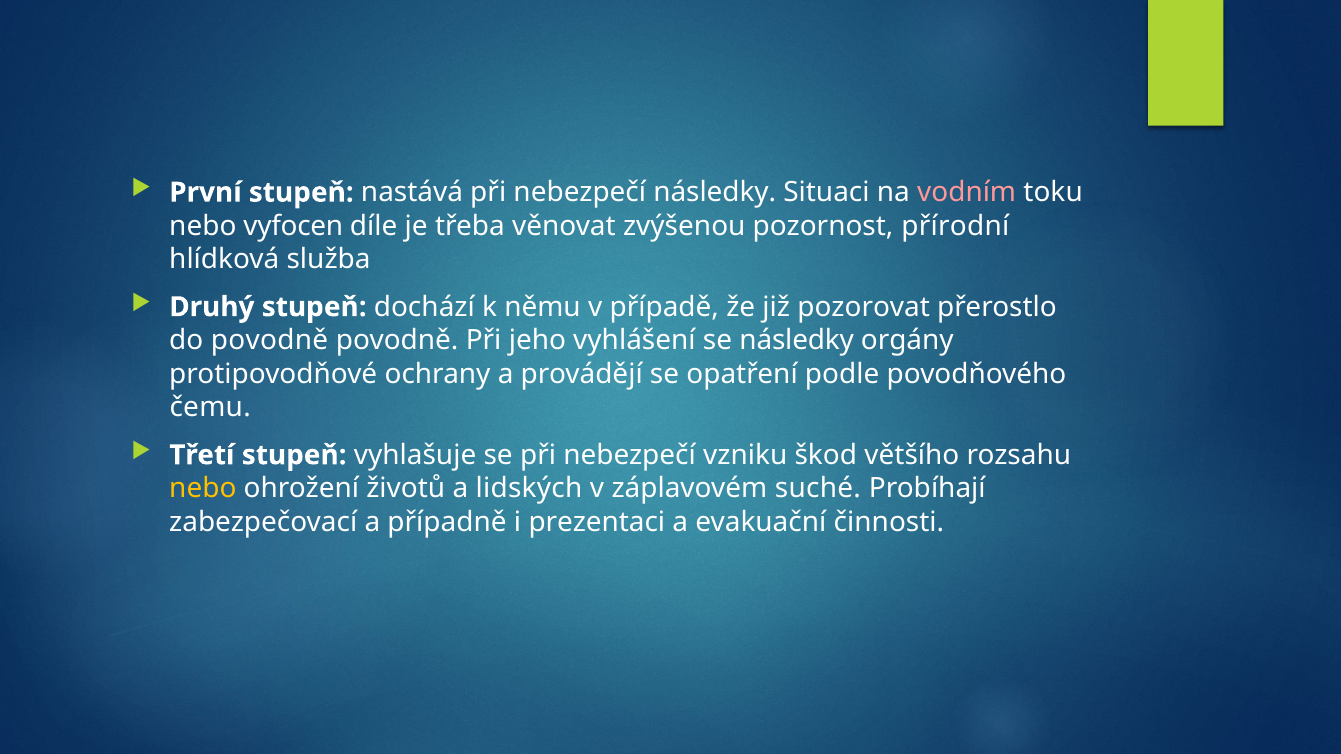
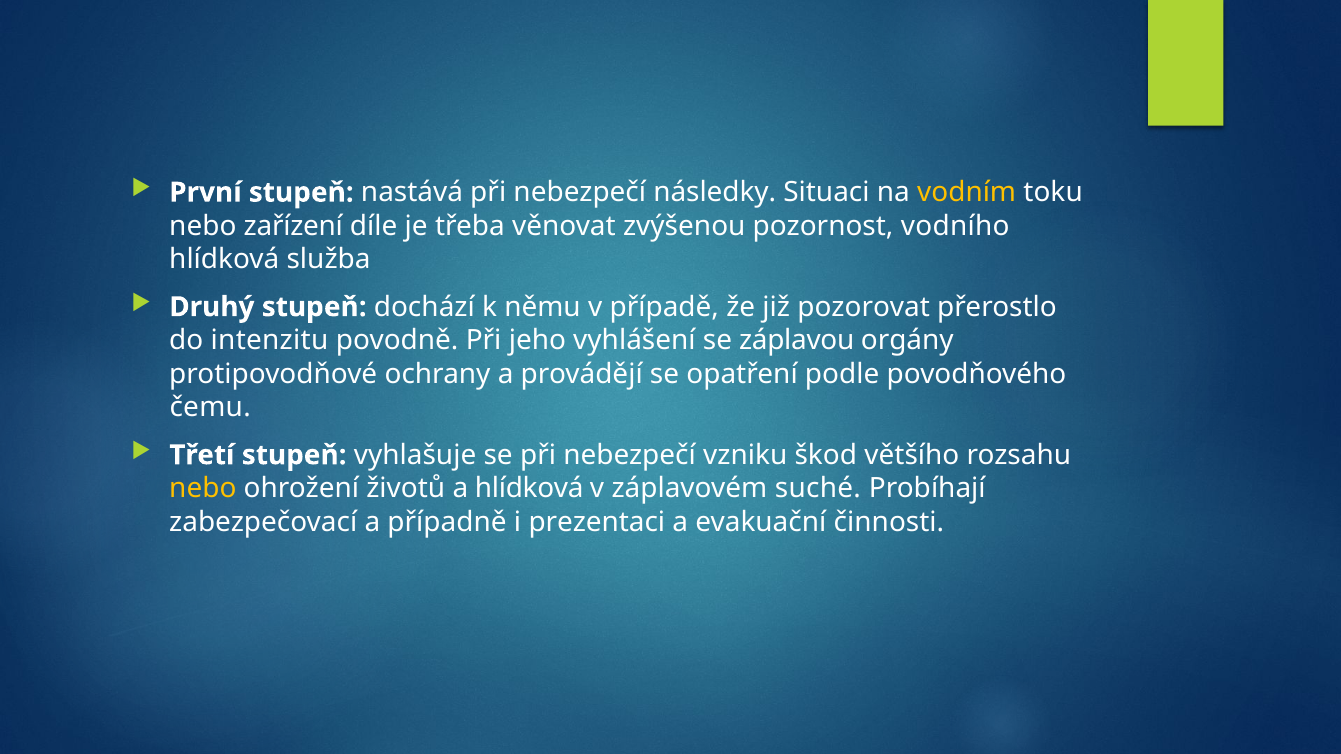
vodním colour: pink -> yellow
vyfocen: vyfocen -> zařízení
přírodní: přírodní -> vodního
do povodně: povodně -> intenzitu
se následky: následky -> záplavou
a lidských: lidských -> hlídková
